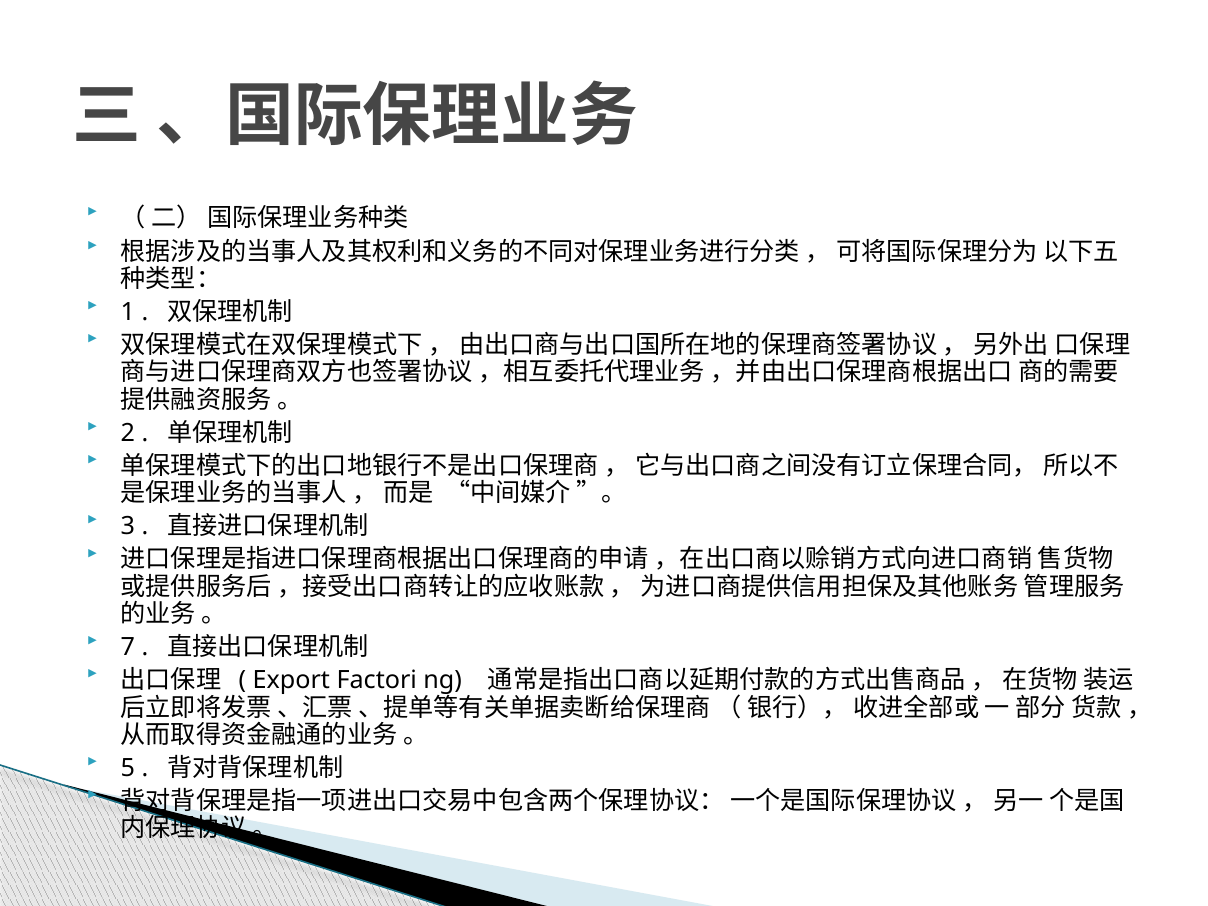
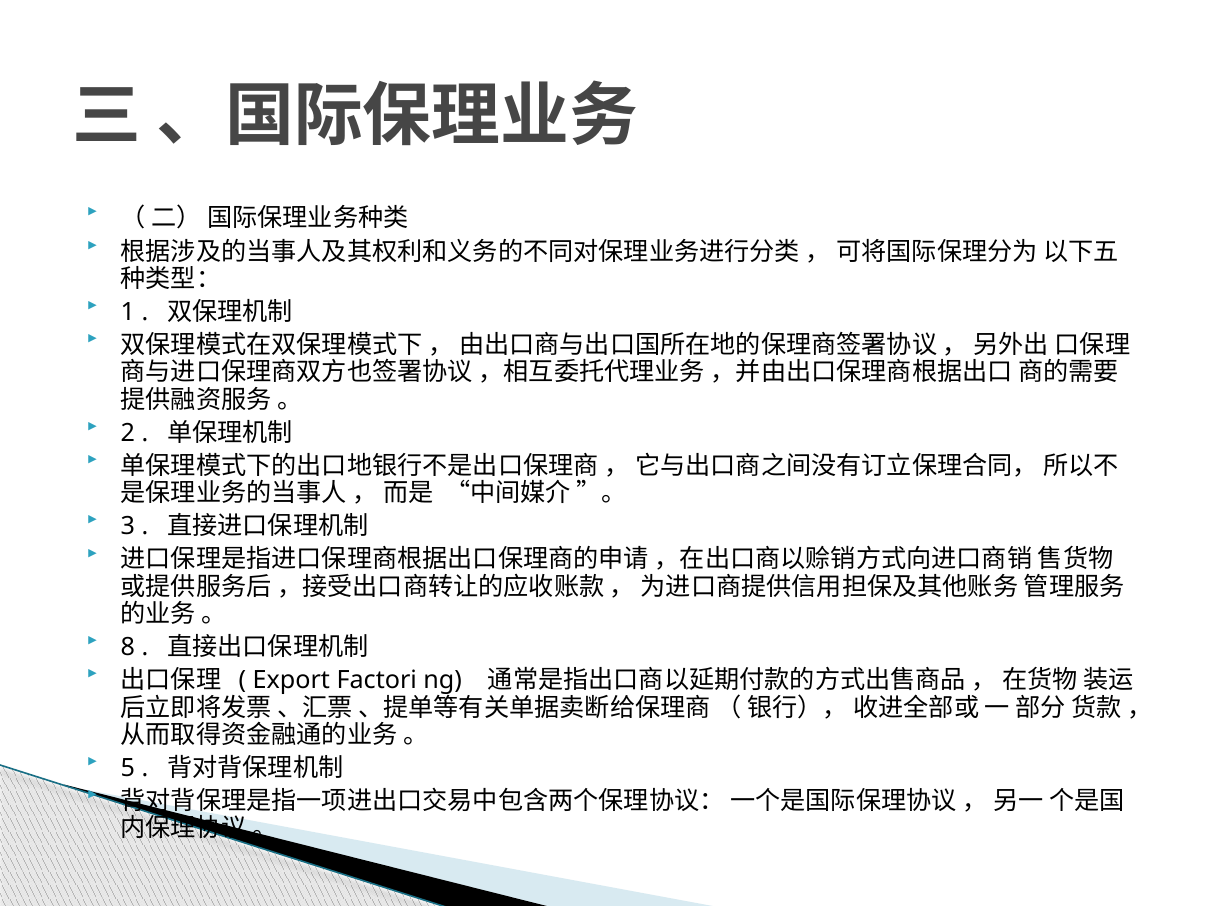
7: 7 -> 8
